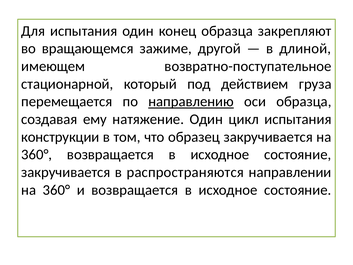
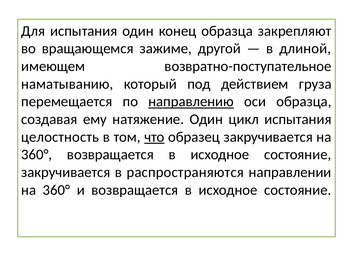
стационарной: стационарной -> наматыванию
конструкции: конструкции -> целостность
что underline: none -> present
